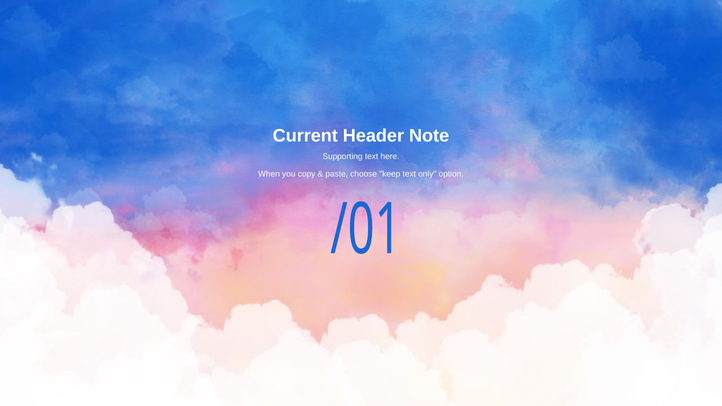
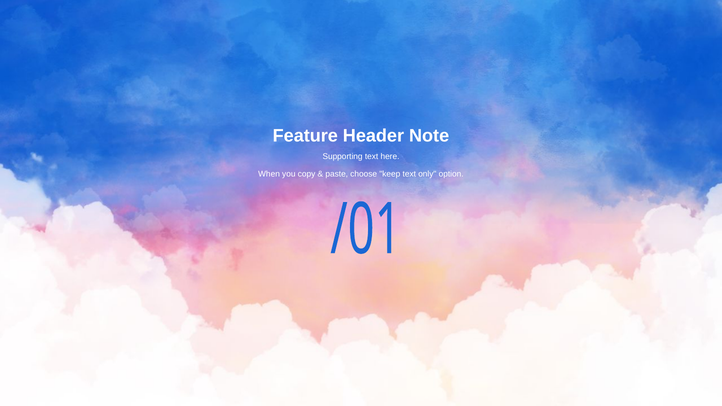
Current: Current -> Feature
